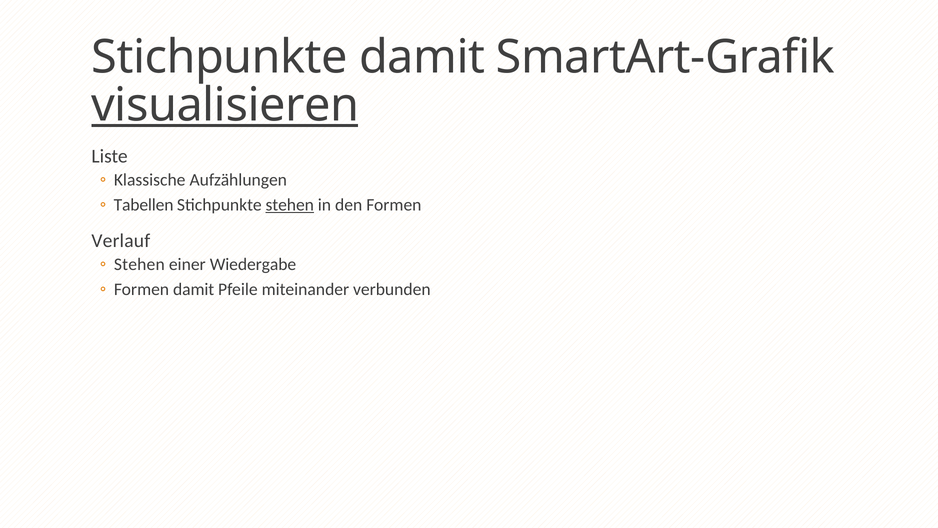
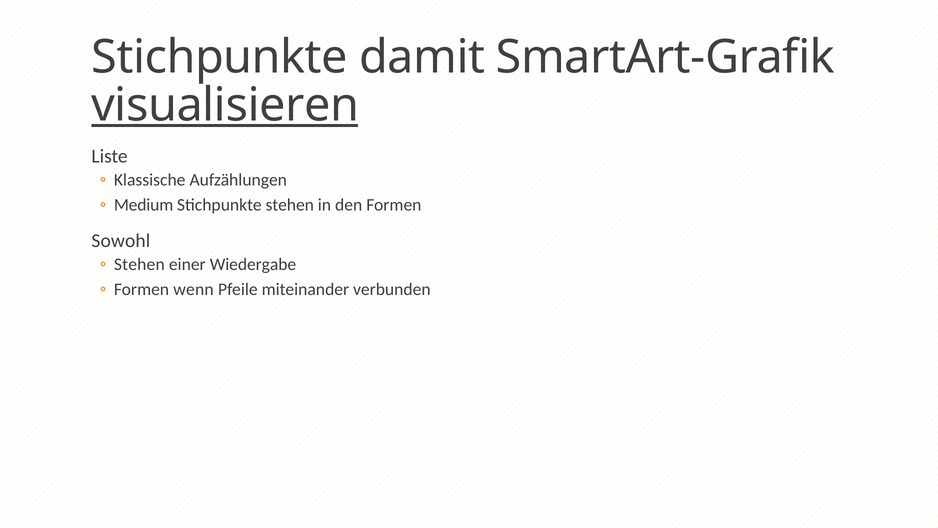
Tabellen: Tabellen -> Medium
stehen at (290, 205) underline: present -> none
Verlauf: Verlauf -> Sowohl
Formen damit: damit -> wenn
